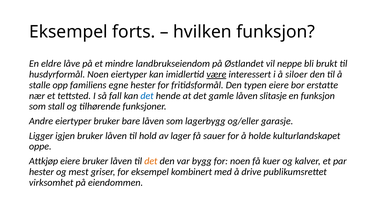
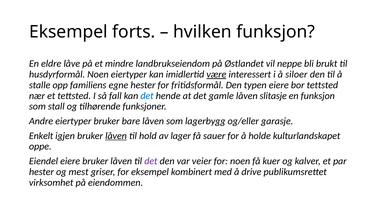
bor erstatte: erstatte -> tettsted
Ligger: Ligger -> Enkelt
låven at (116, 136) underline: none -> present
Attkjøp: Attkjøp -> Eiendel
det at (151, 161) colour: orange -> purple
bygg: bygg -> veier
